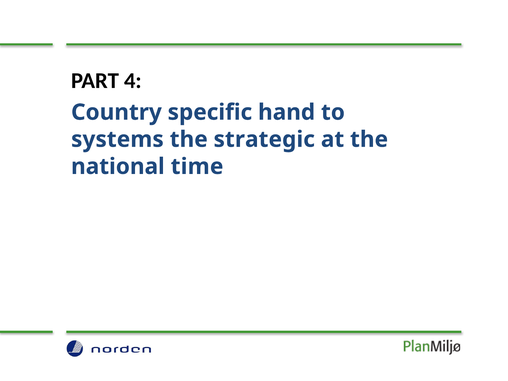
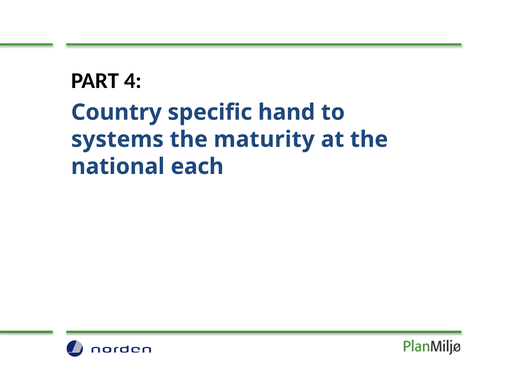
strategic: strategic -> maturity
time: time -> each
